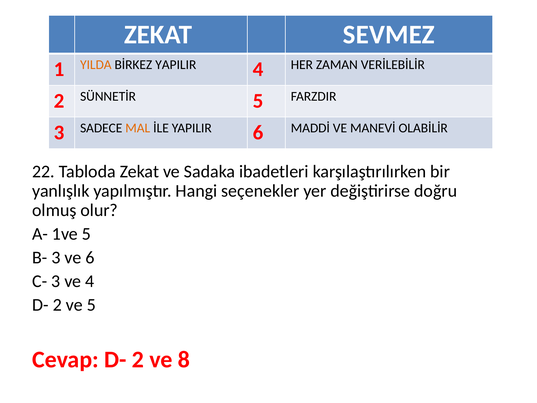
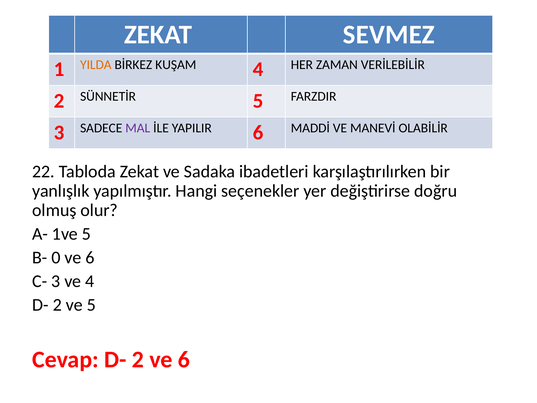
BİRKEZ YAPILIR: YAPILIR -> KUŞAM
MAL colour: orange -> purple
B- 3: 3 -> 0
2 ve 8: 8 -> 6
